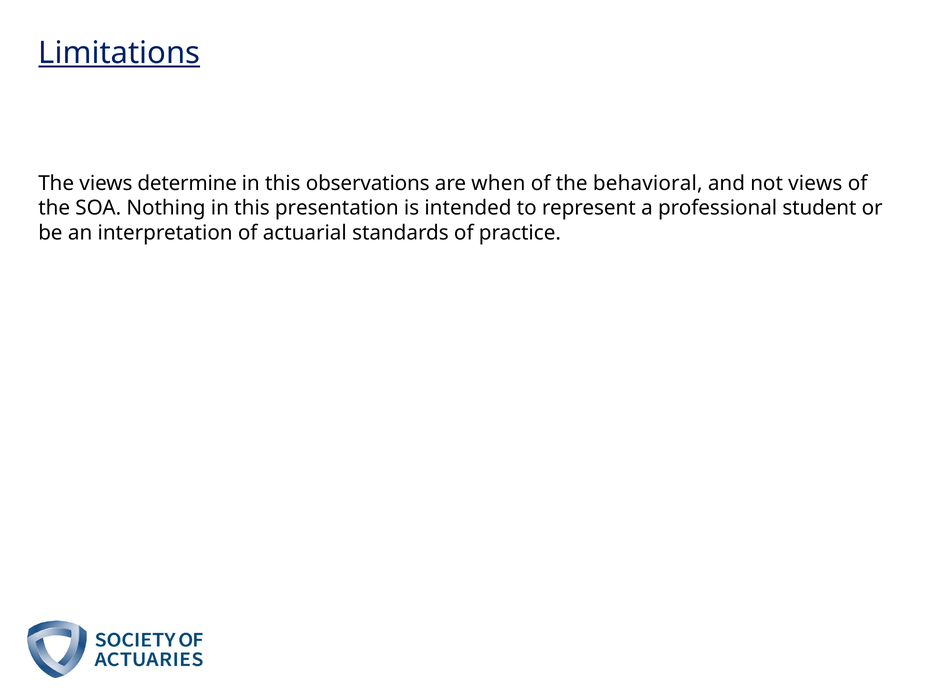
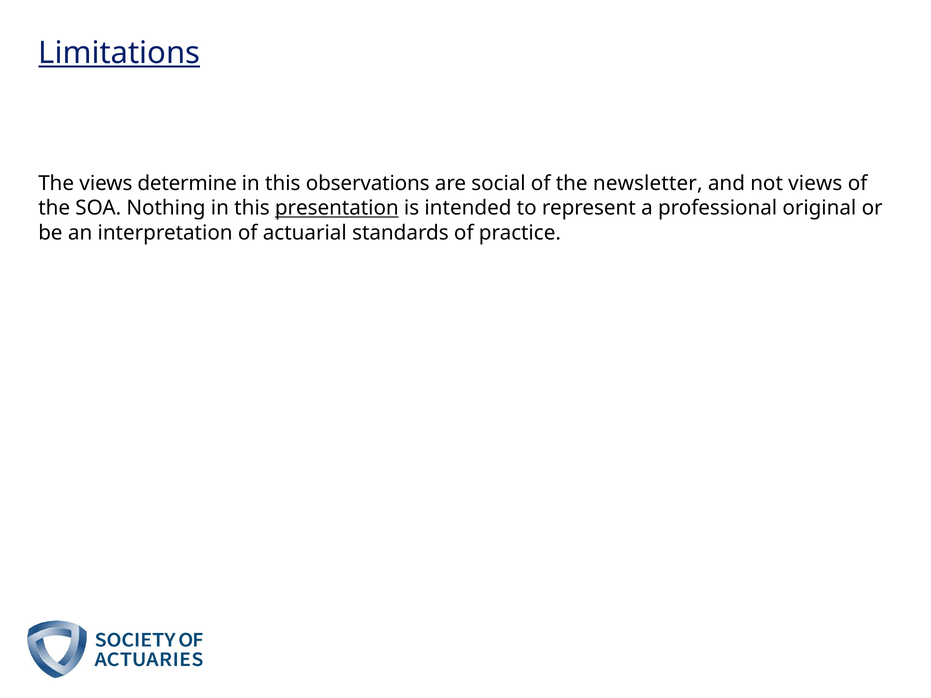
when: when -> social
behavioral: behavioral -> newsletter
presentation underline: none -> present
student: student -> original
